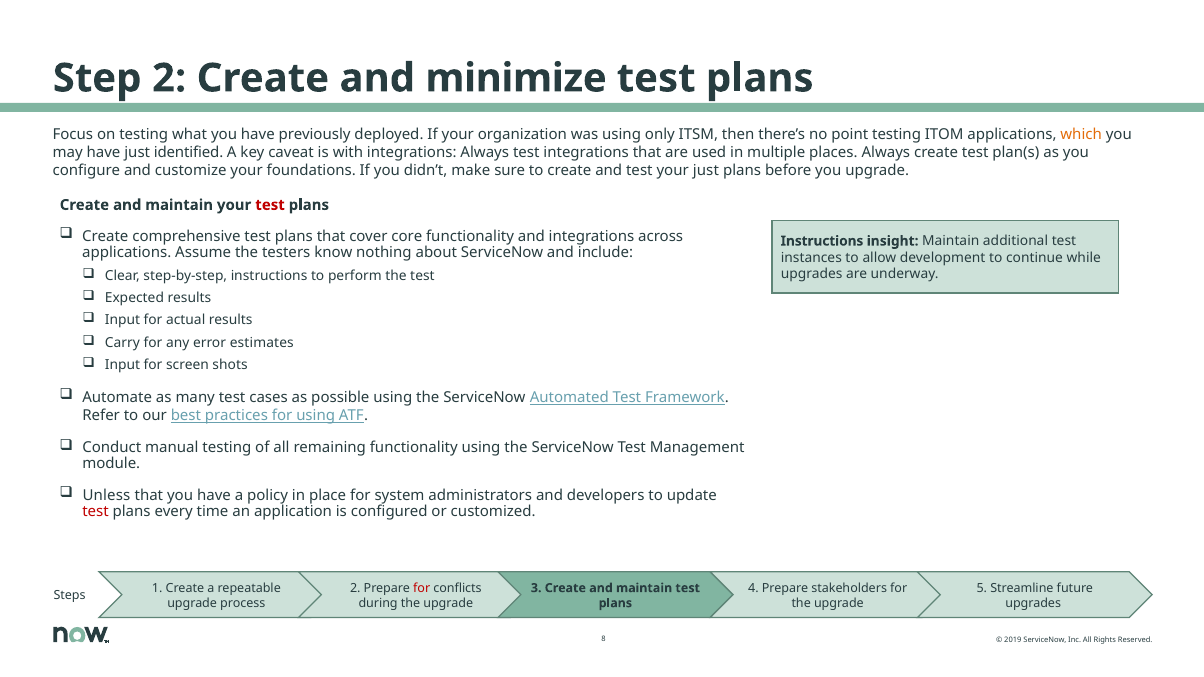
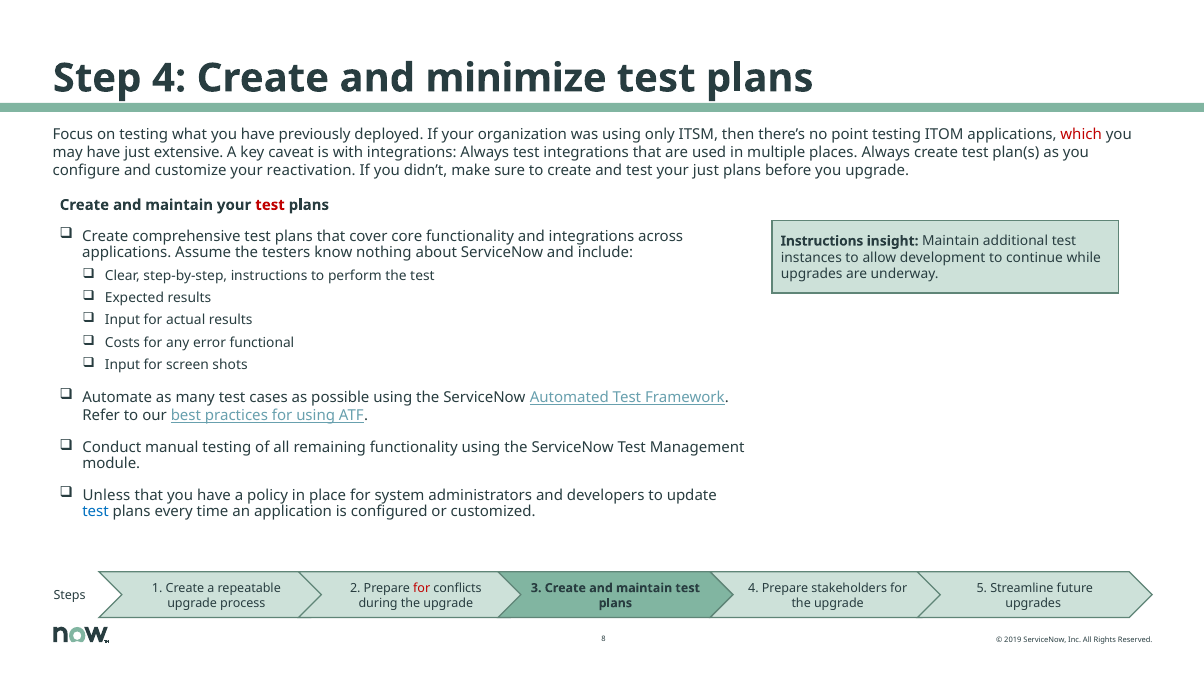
Step 2: 2 -> 4
which colour: orange -> red
identified: identified -> extensive
foundations: foundations -> reactivation
Carry: Carry -> Costs
estimates: estimates -> functional
test at (96, 512) colour: red -> blue
